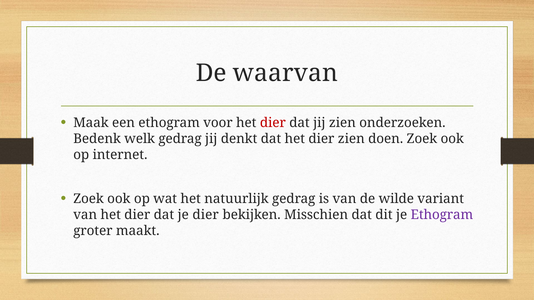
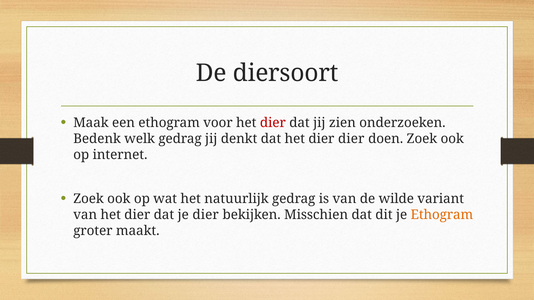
waarvan: waarvan -> diersoort
dier zien: zien -> dier
Ethogram at (442, 215) colour: purple -> orange
